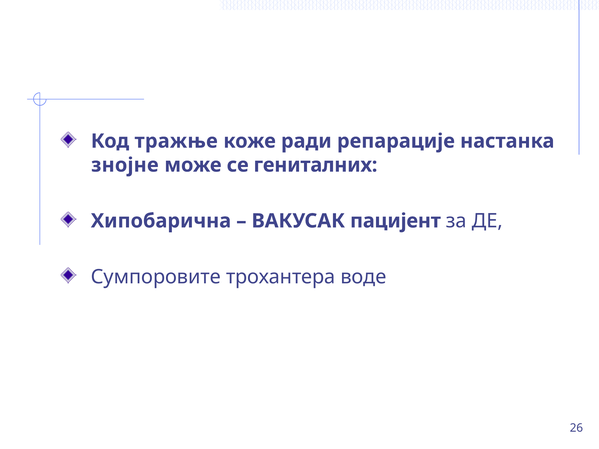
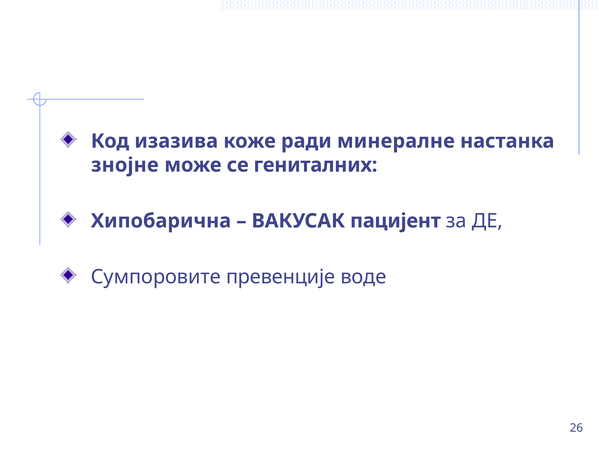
тражње: тражње -> изазива
репарације: репарације -> минералне
трохантера: трохантера -> превенције
